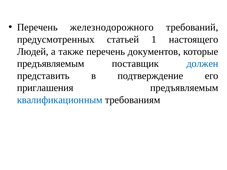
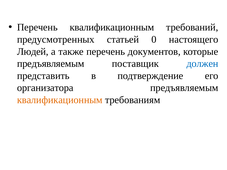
Перечень железнодорожного: железнодорожного -> квалификационным
1: 1 -> 0
приглашения: приглашения -> организатора
квалификационным at (60, 100) colour: blue -> orange
